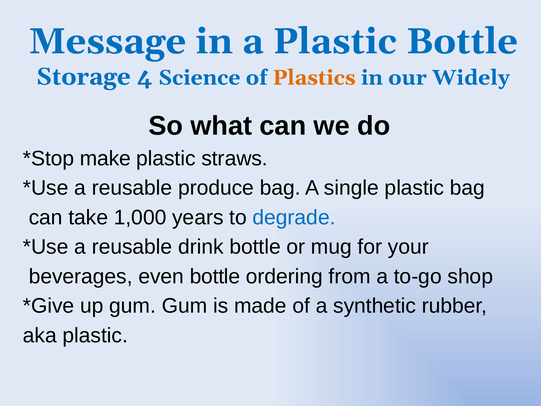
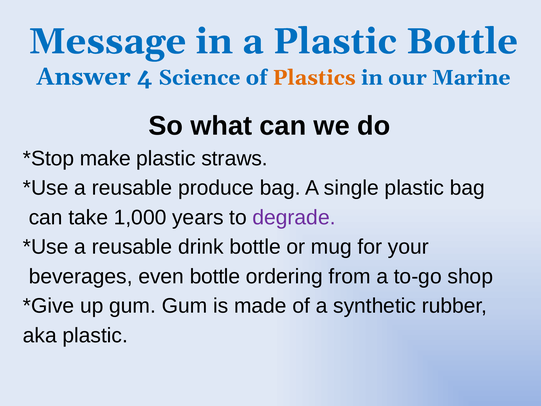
Storage: Storage -> Answer
Widely: Widely -> Marine
degrade colour: blue -> purple
